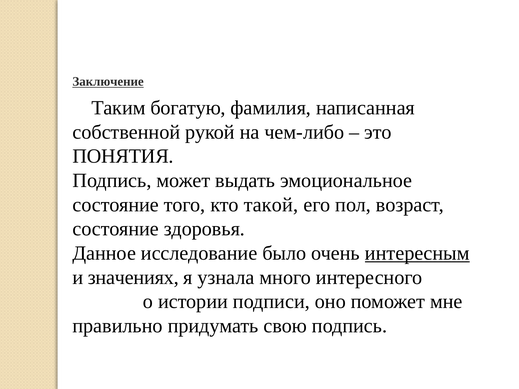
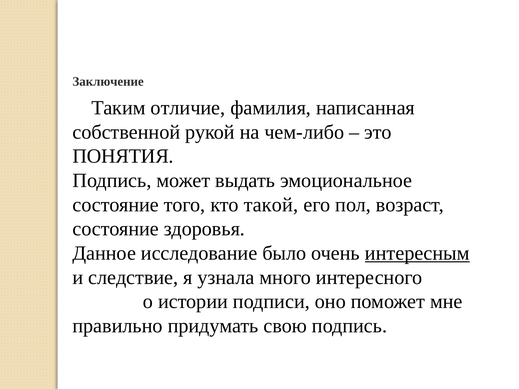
Заключение underline: present -> none
богатую: богатую -> отличие
значениях: значениях -> следствие
